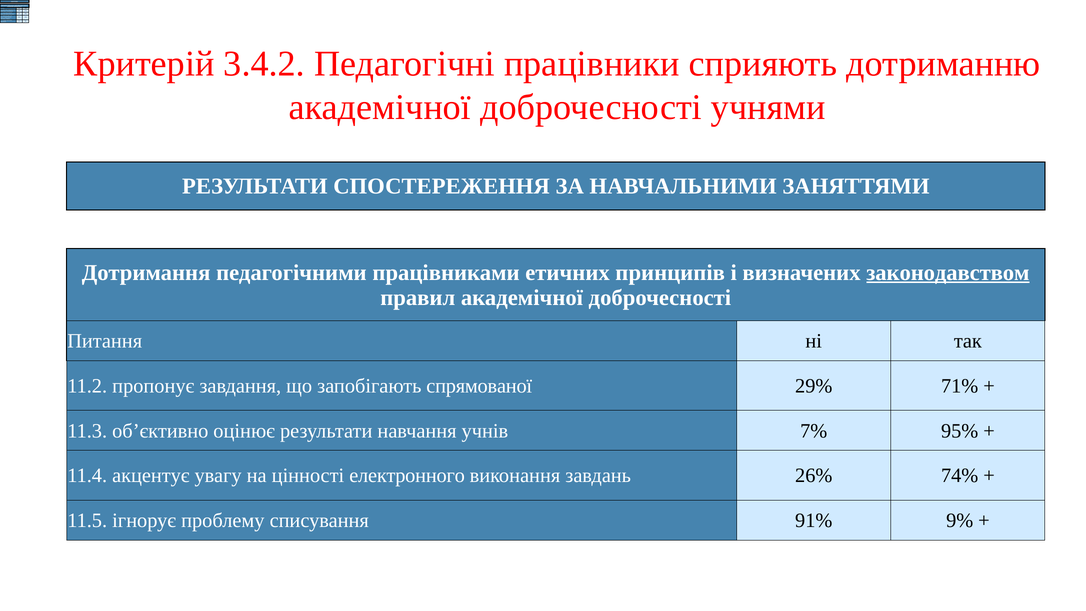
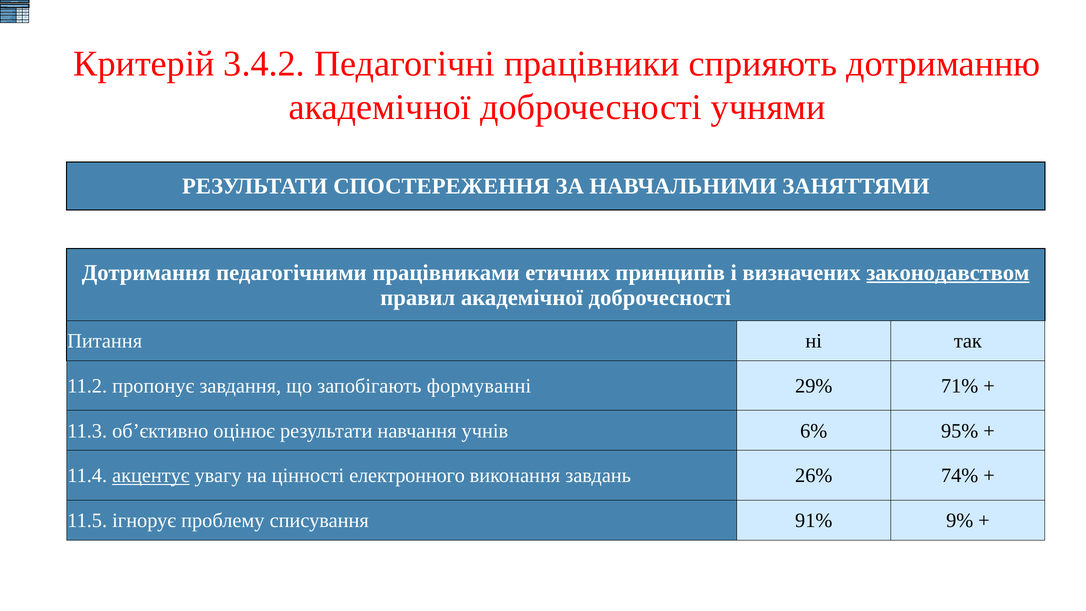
спрямованої: спрямованої -> формуванні
7%: 7% -> 6%
акцентує at (151, 476) underline: none -> present
